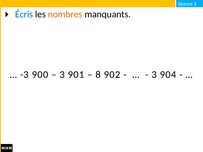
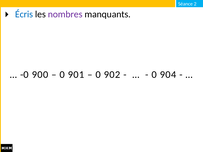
nombres colour: orange -> purple
-3: -3 -> -0
3 at (62, 75): 3 -> 0
8 at (98, 75): 8 -> 0
3 at (154, 75): 3 -> 0
